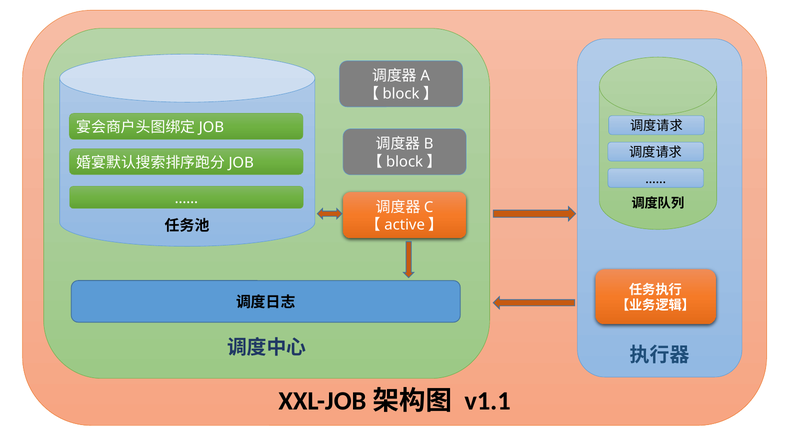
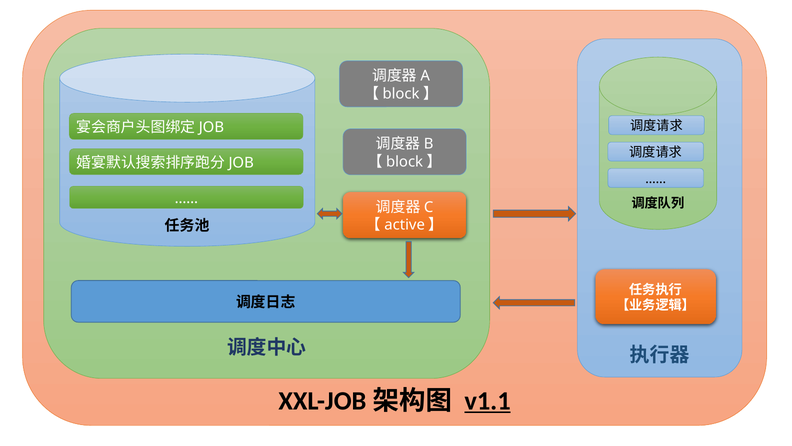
v1.1 underline: none -> present
